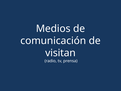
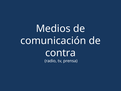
visitan: visitan -> contra
